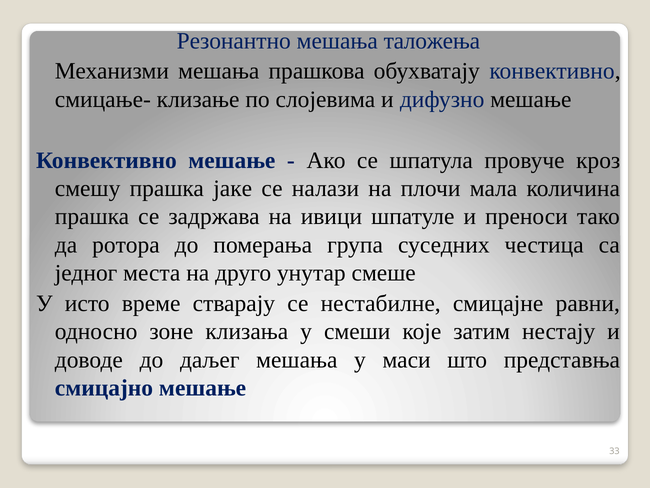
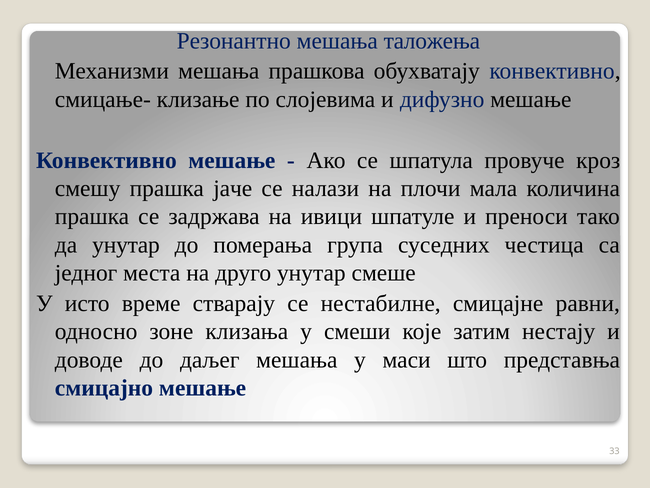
јаке: јаке -> јаче
да ротора: ротора -> унутар
